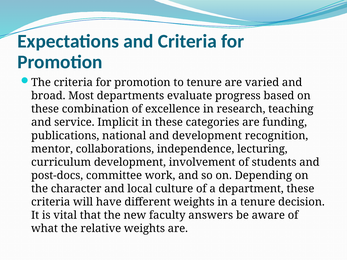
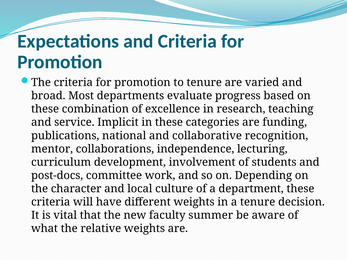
and development: development -> collaborative
answers: answers -> summer
